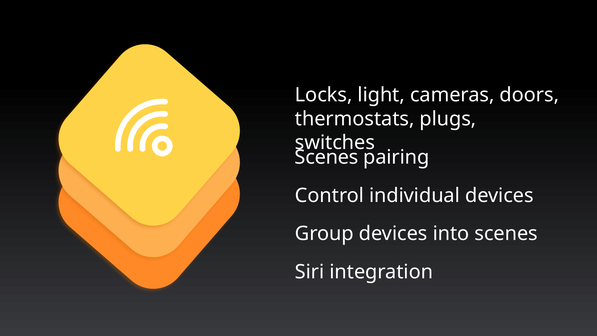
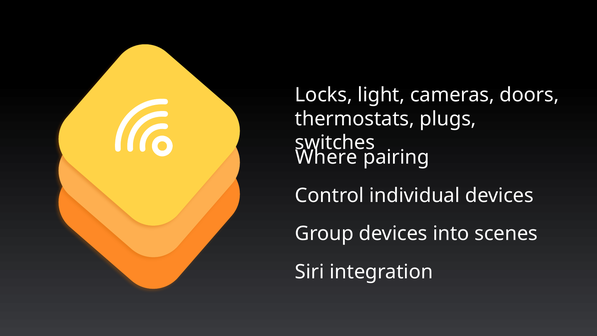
Scenes at (327, 157): Scenes -> Where
